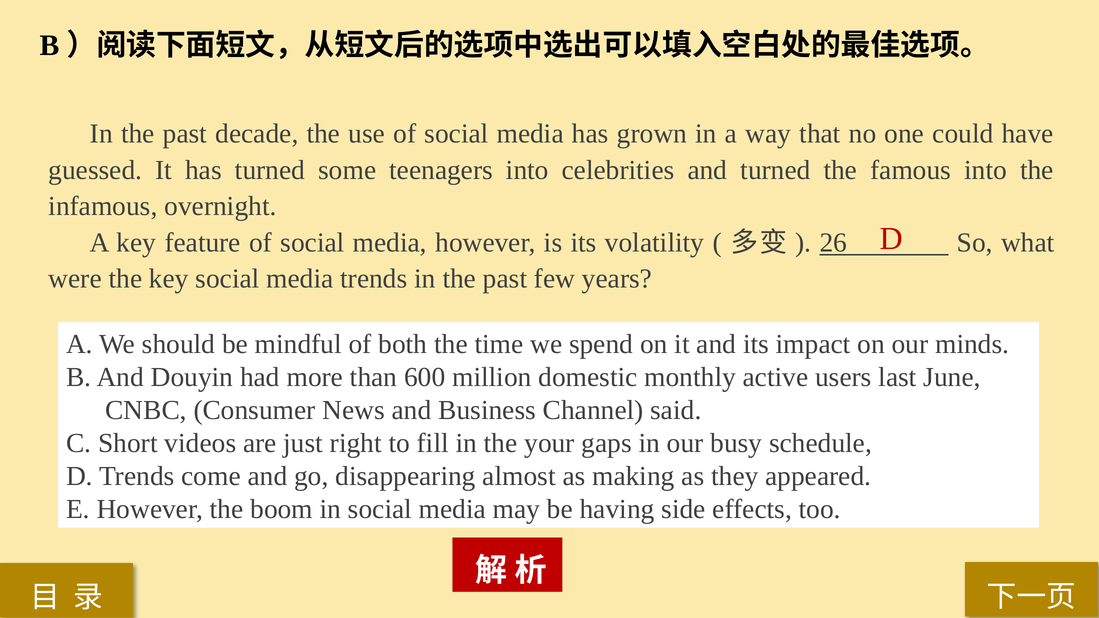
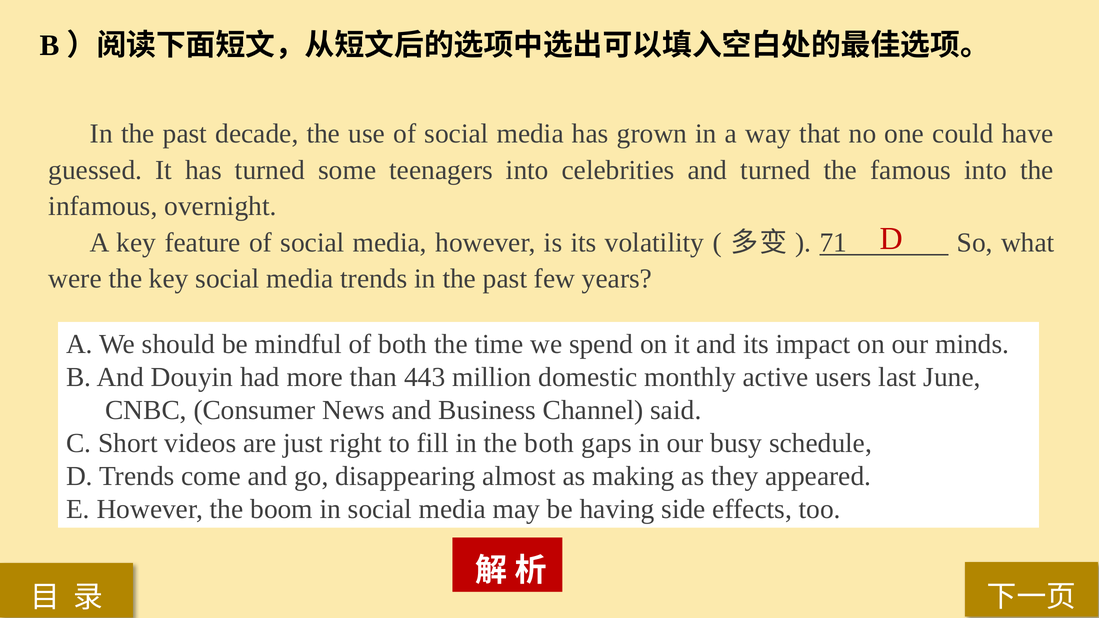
26: 26 -> 71
600: 600 -> 443
the your: your -> both
